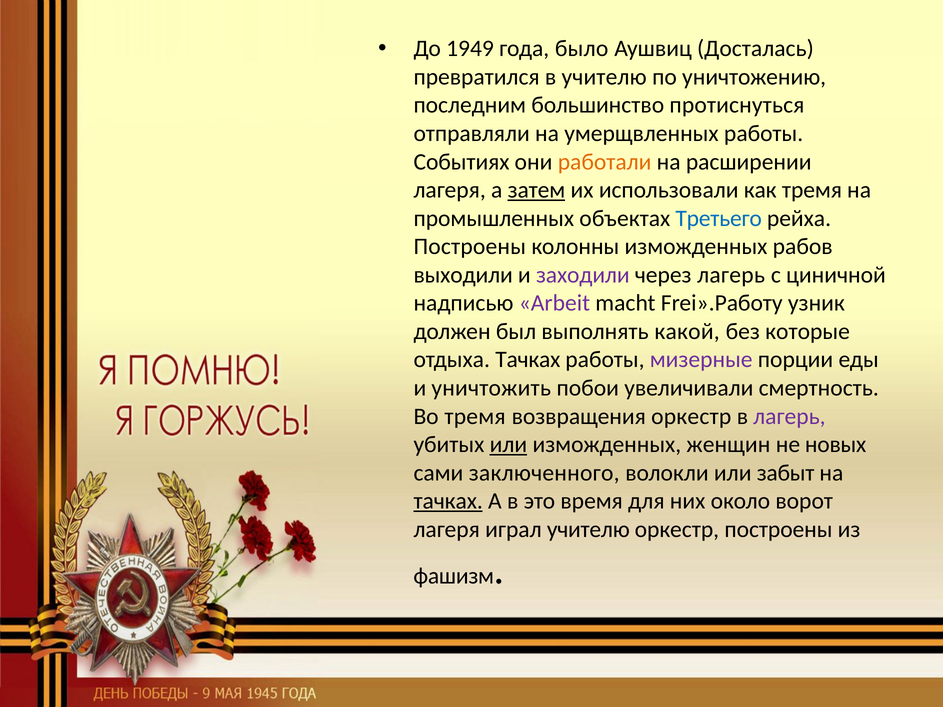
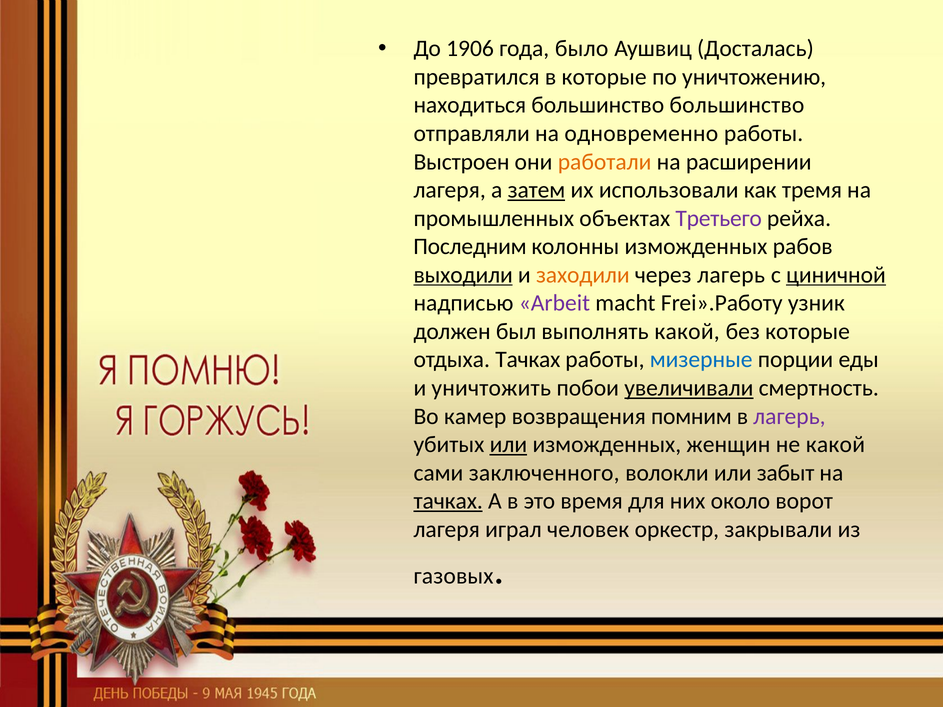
1949: 1949 -> 1906
в учителю: учителю -> которые
последним: последним -> находиться
большинство протиснуться: протиснуться -> большинство
умерщвленных: умерщвленных -> одновременно
Событиях: Событиях -> Выстроен
Третьего colour: blue -> purple
Построены at (470, 247): Построены -> Последним
выходили underline: none -> present
заходили colour: purple -> orange
циничной underline: none -> present
мизерные colour: purple -> blue
увеличивали underline: none -> present
Во тремя: тремя -> камер
возвращения оркестр: оркестр -> помним
не новых: новых -> какой
играл учителю: учителю -> человек
оркестр построены: построены -> закрывали
фашизм: фашизм -> газовых
